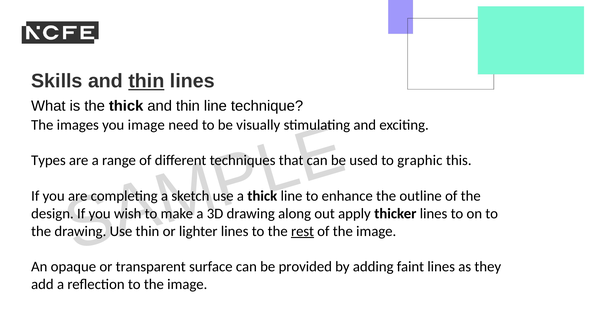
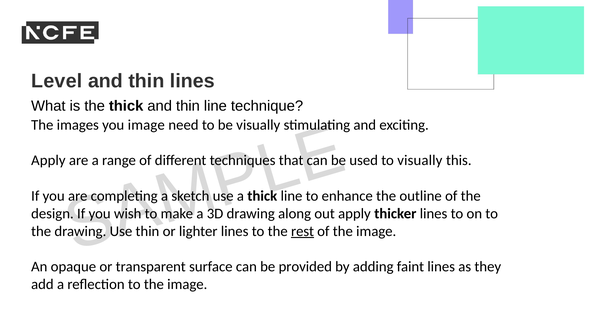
Skills: Skills -> Level
thin at (146, 81) underline: present -> none
Types at (48, 160): Types -> Apply
to graphic: graphic -> visually
